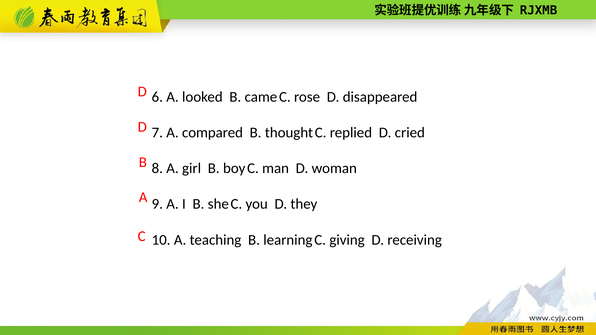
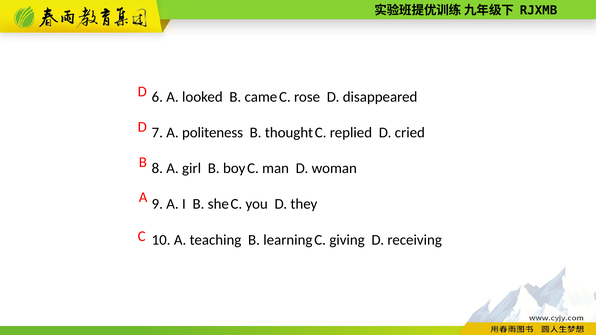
compared: compared -> politeness
